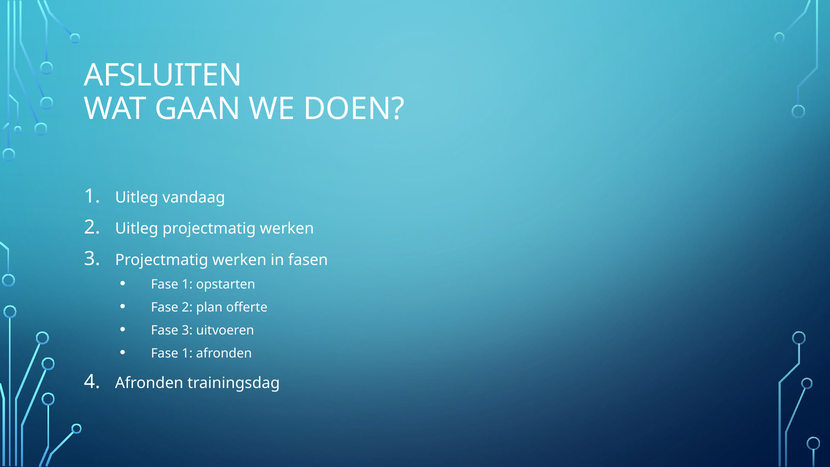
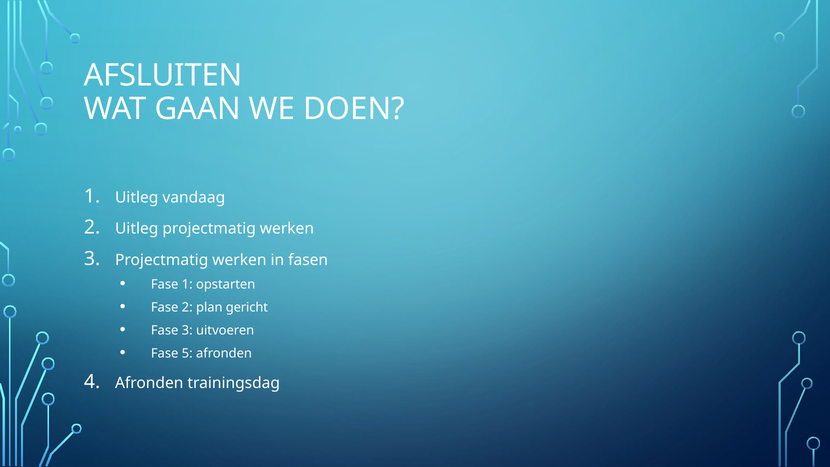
offerte: offerte -> gericht
1 at (187, 353): 1 -> 5
